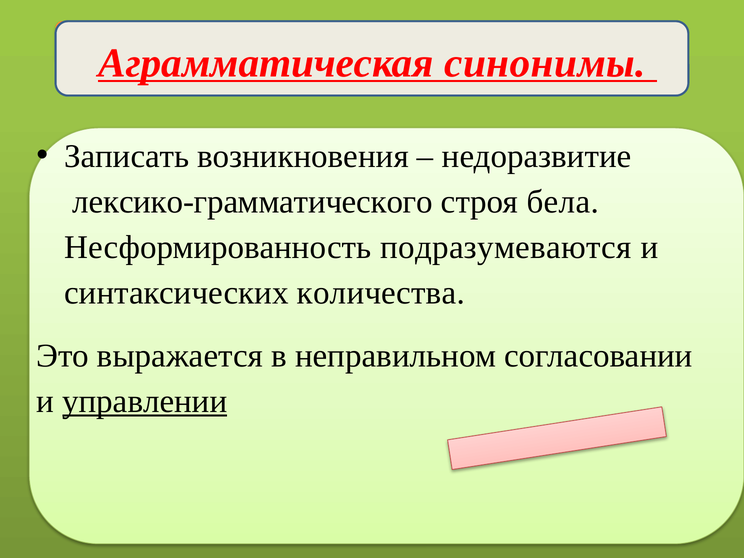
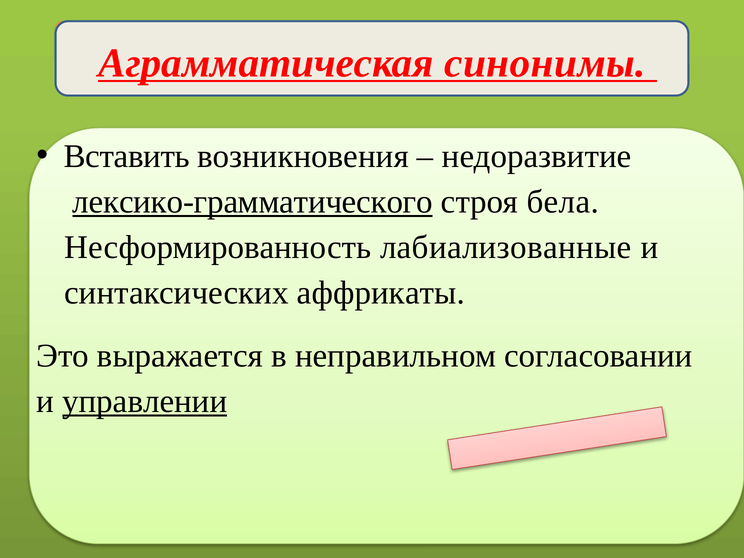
Записать: Записать -> Вставить
лексико-грамматического underline: none -> present
подразумеваются: подразумеваются -> лабиализованные
количества: количества -> аффрикаты
